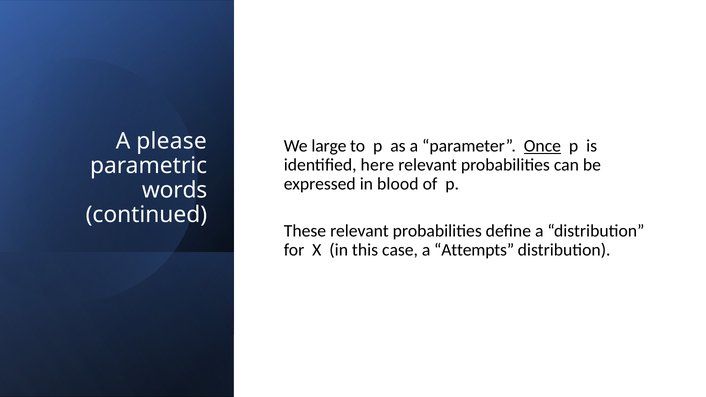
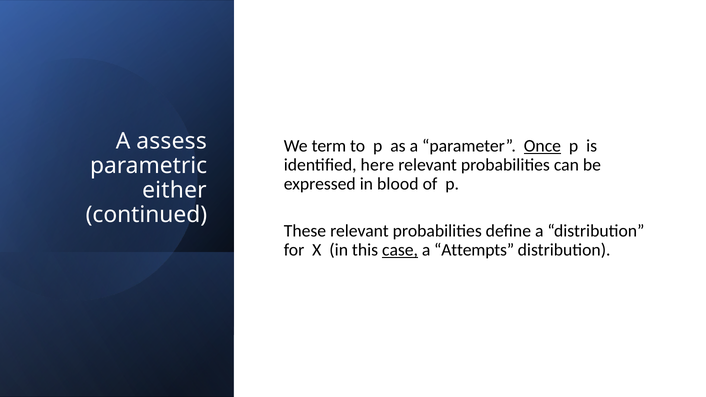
please: please -> assess
large: large -> term
words: words -> either
case underline: none -> present
